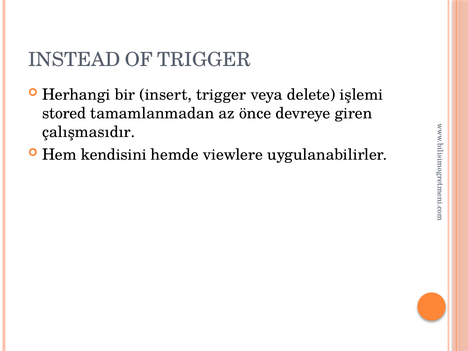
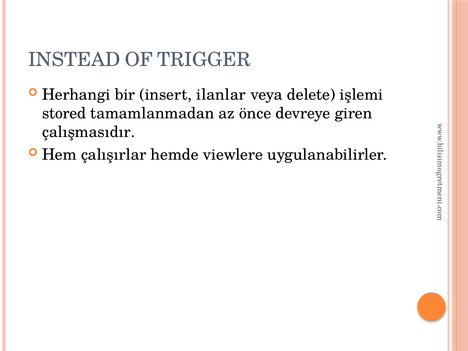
insert trigger: trigger -> ilanlar
kendisini: kendisini -> çalışırlar
